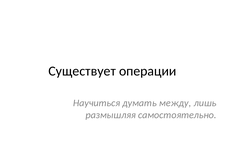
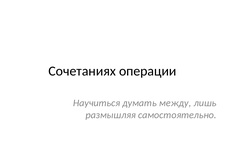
Существует: Существует -> Сочетаниях
